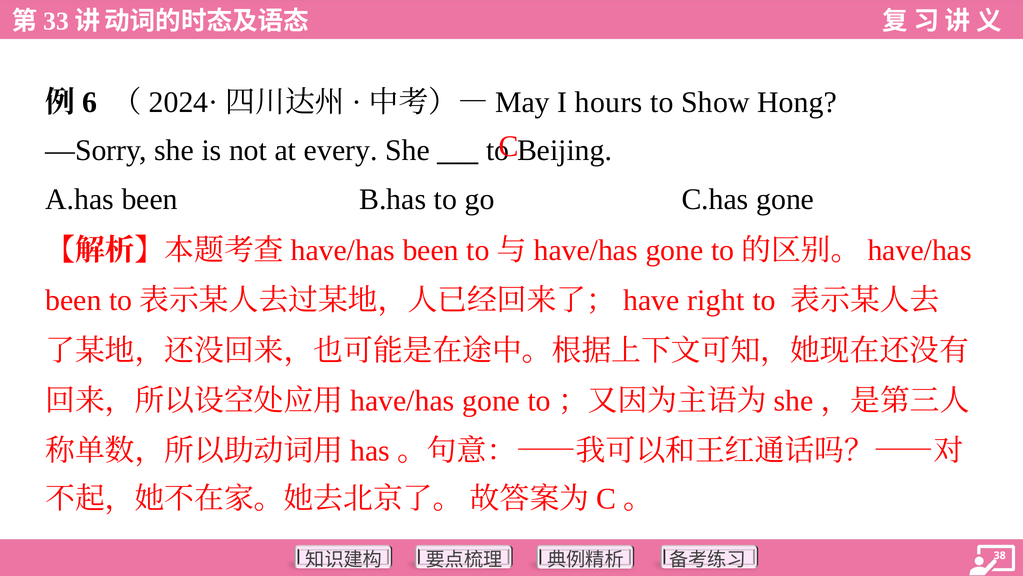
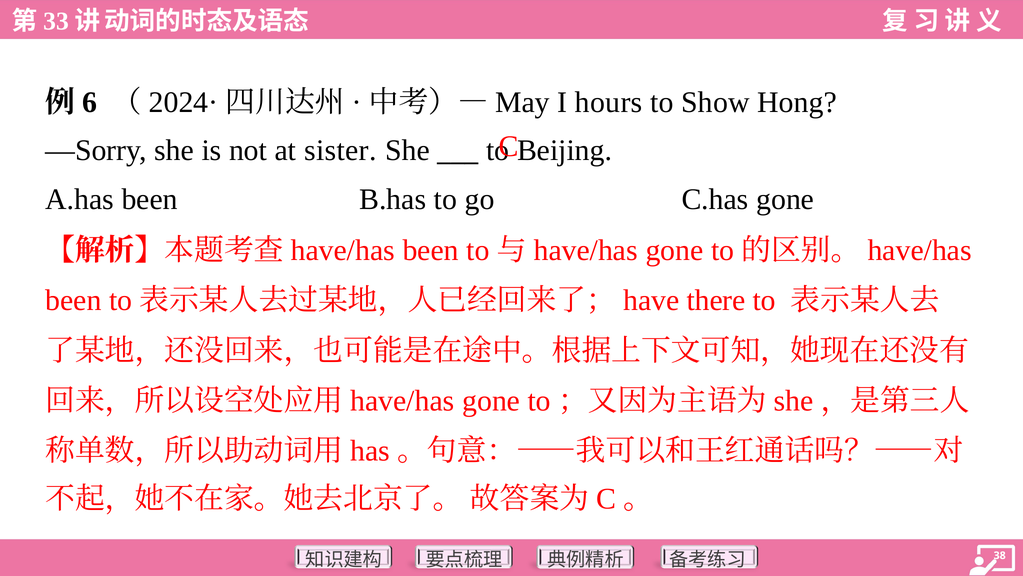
every: every -> sister
right: right -> there
